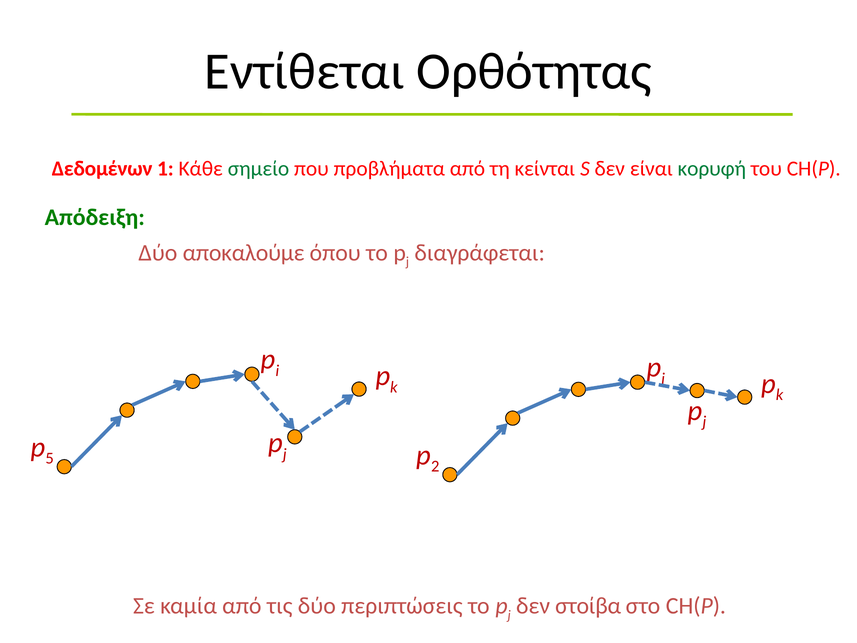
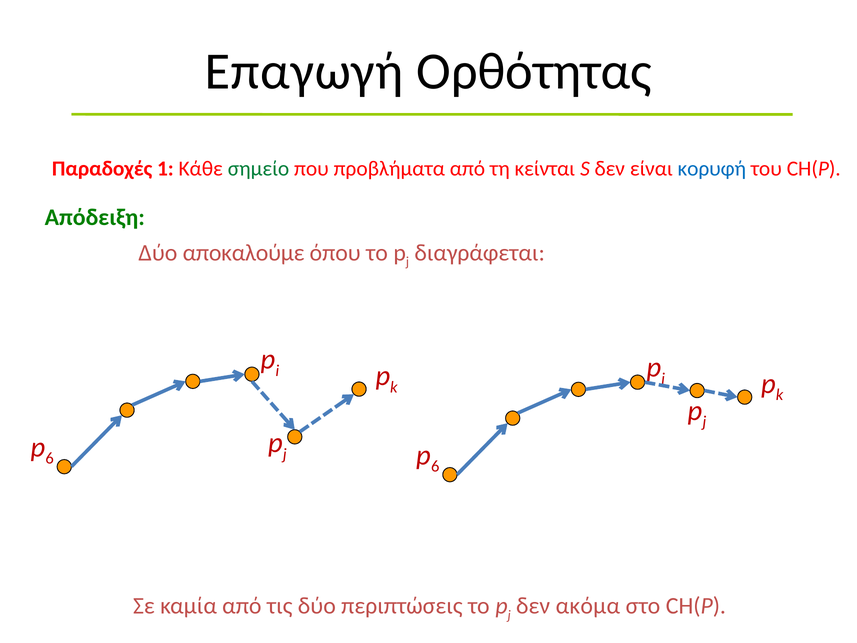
Εντίθεται: Εντίθεται -> Επαγωγή
Δεδομένων: Δεδομένων -> Παραδοχές
κορυφή colour: green -> blue
5 at (50, 458): 5 -> 6
2 at (435, 466): 2 -> 6
στοίβα: στοίβα -> ακόμα
